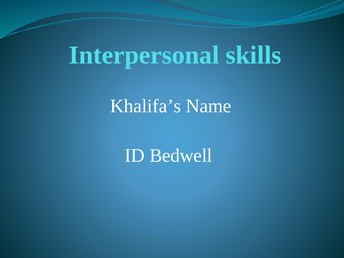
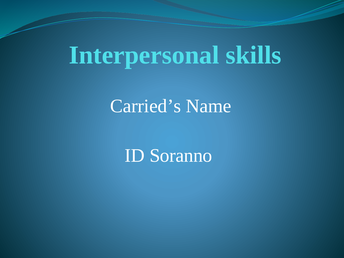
Khalifa’s: Khalifa’s -> Carried’s
Bedwell: Bedwell -> Soranno
